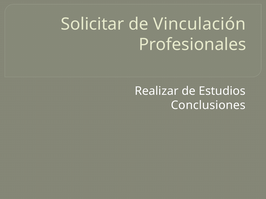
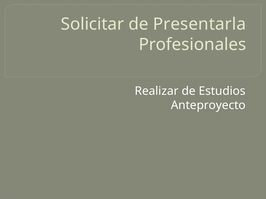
Vinculación: Vinculación -> Presentarla
Conclusiones: Conclusiones -> Anteproyecto
